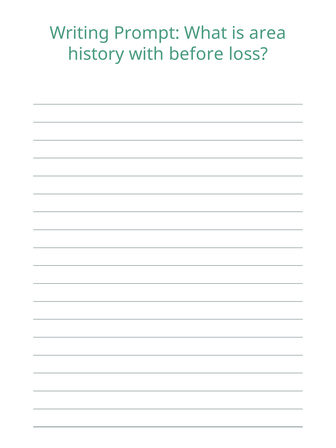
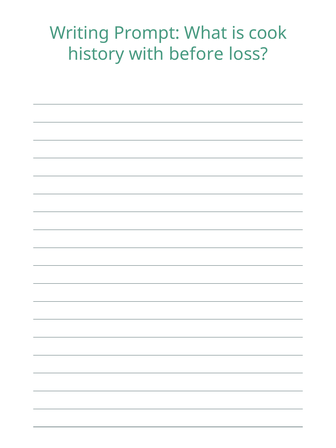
area: area -> cook
